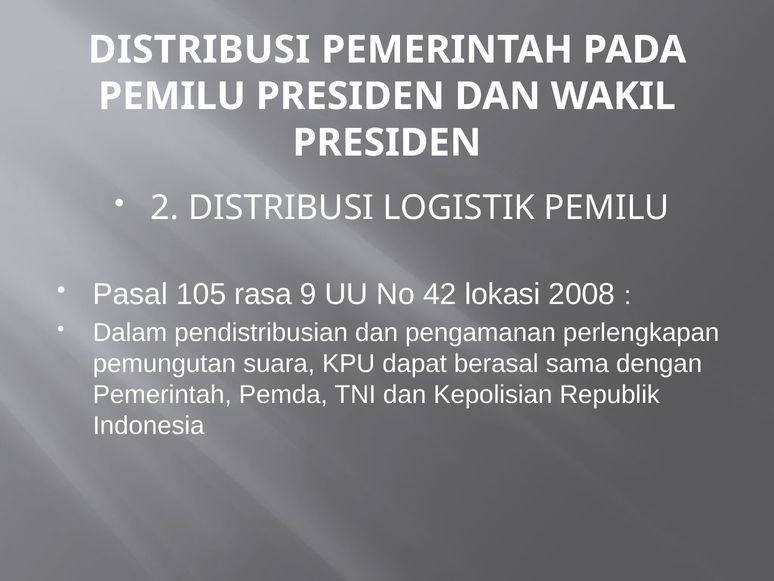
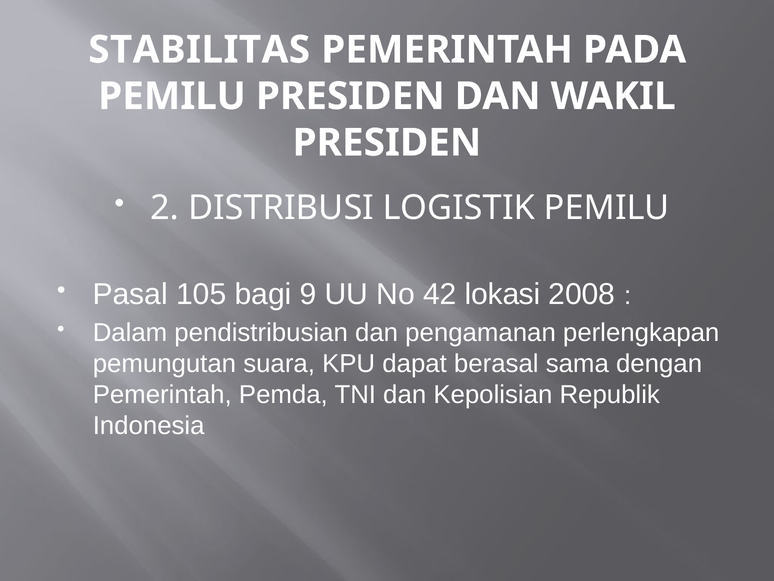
DISTRIBUSI at (199, 50): DISTRIBUSI -> STABILITAS
rasa: rasa -> bagi
